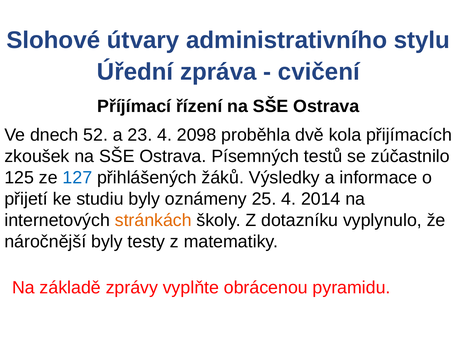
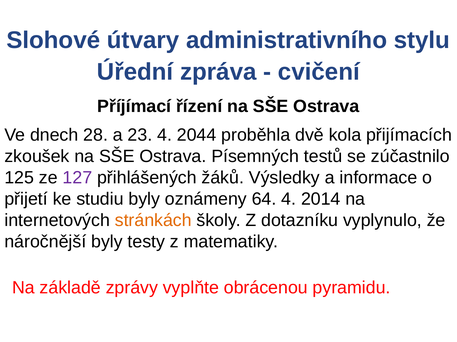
52: 52 -> 28
2098: 2098 -> 2044
127 colour: blue -> purple
25: 25 -> 64
